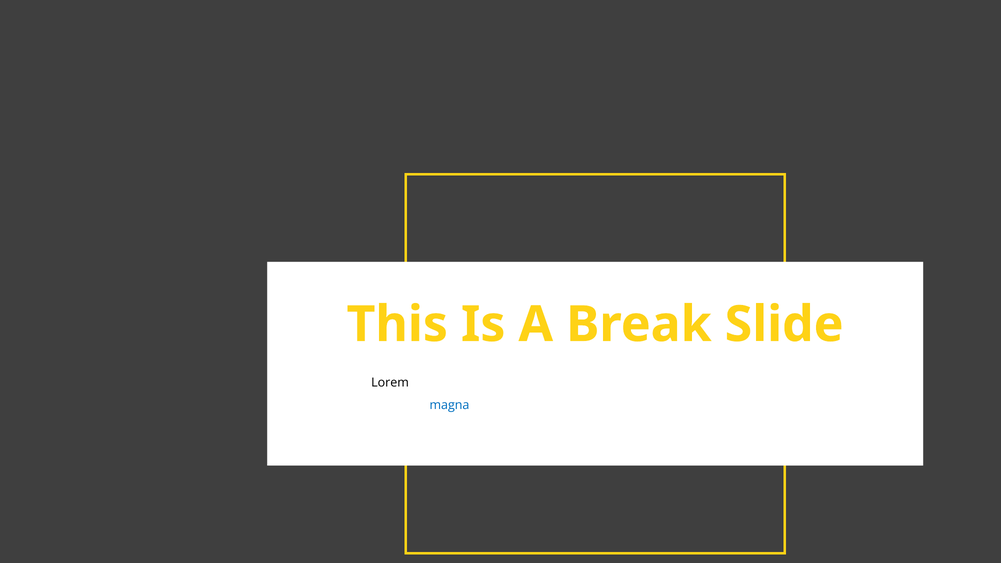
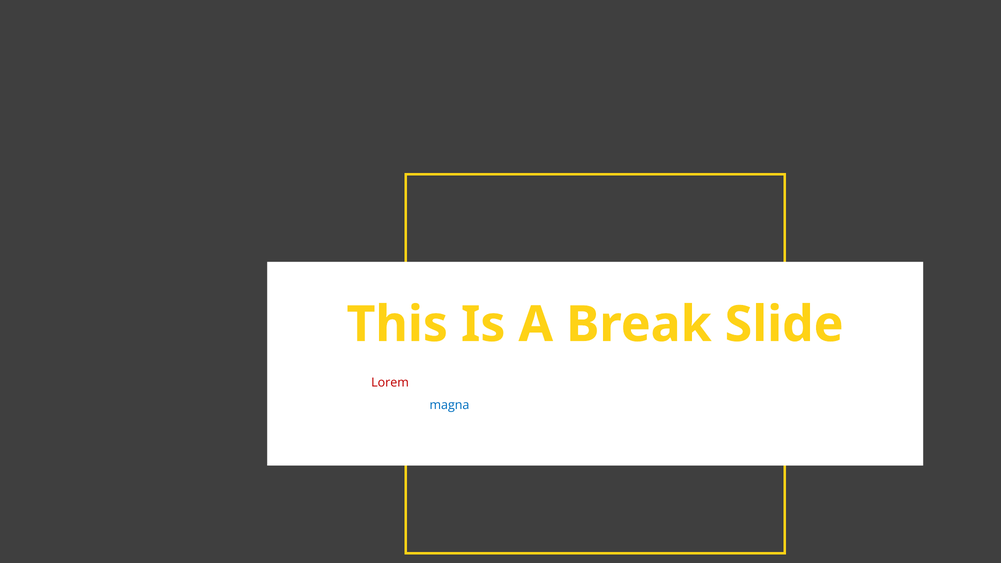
Lorem colour: black -> red
